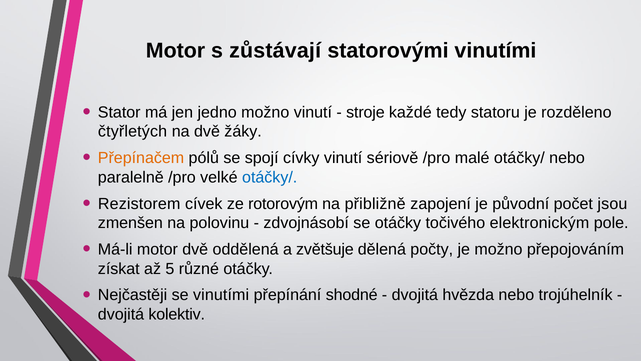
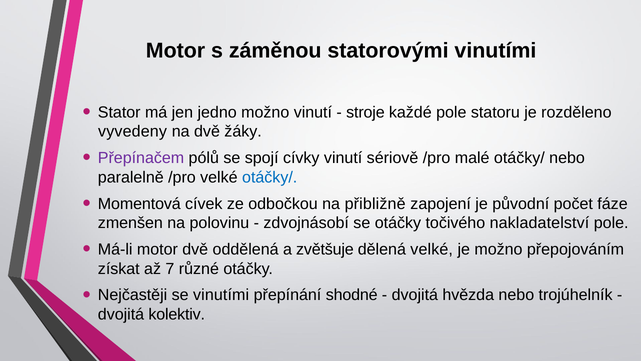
zůstávají: zůstávají -> záměnou
každé tedy: tedy -> pole
čtyřletých: čtyřletých -> vyvedeny
Přepínačem colour: orange -> purple
Rezistorem: Rezistorem -> Momentová
rotorovým: rotorovým -> odbočkou
jsou: jsou -> fáze
elektronickým: elektronickým -> nakladatelství
dělená počty: počty -> velké
5: 5 -> 7
